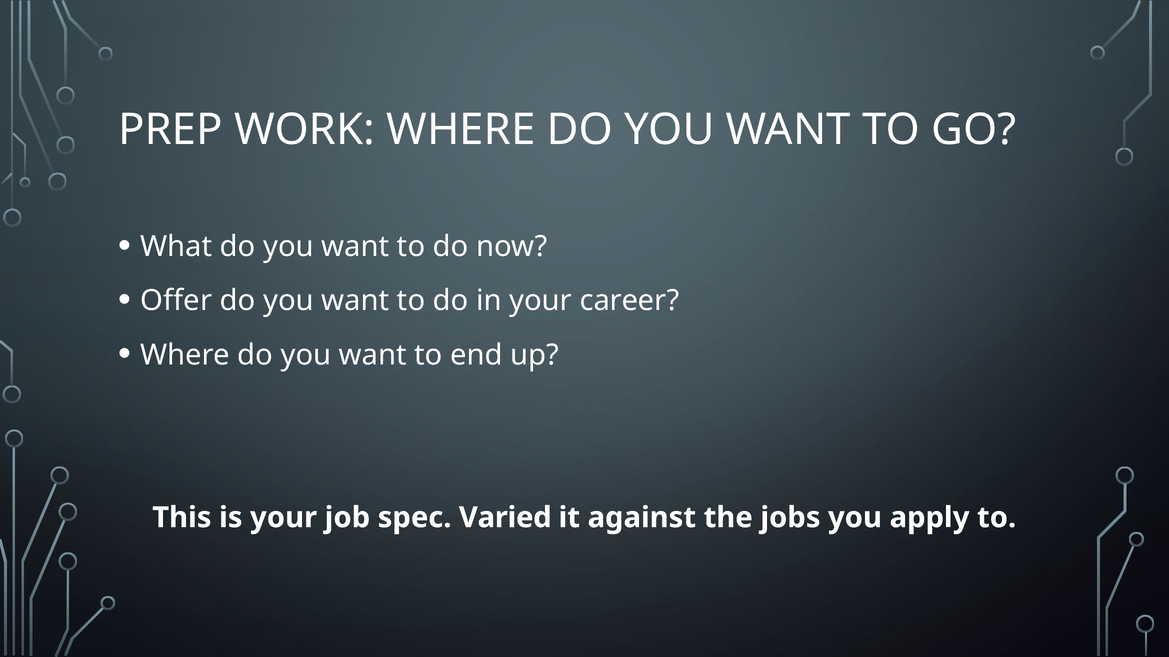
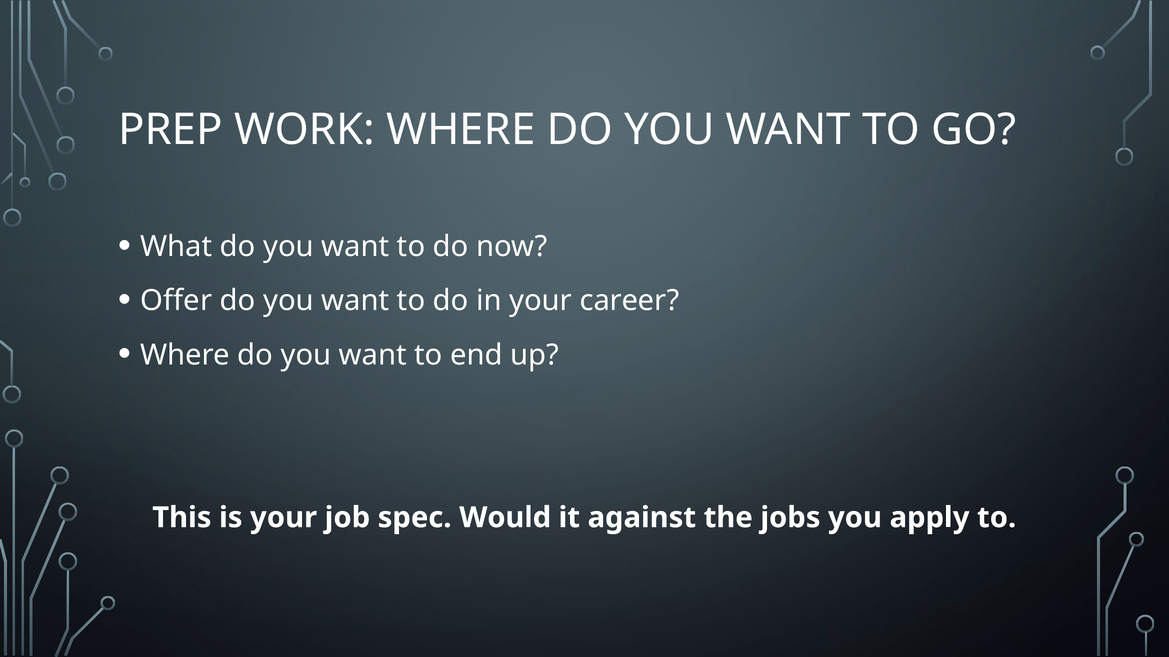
Varied: Varied -> Would
